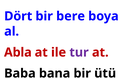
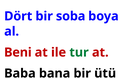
bere: bere -> soba
Abla: Abla -> Beni
tur colour: purple -> green
